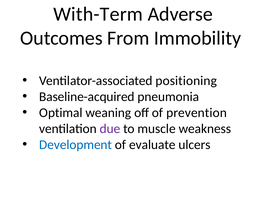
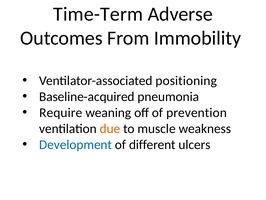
With-Term: With-Term -> Time-Term
Optimal: Optimal -> Require
due colour: purple -> orange
evaluate: evaluate -> different
